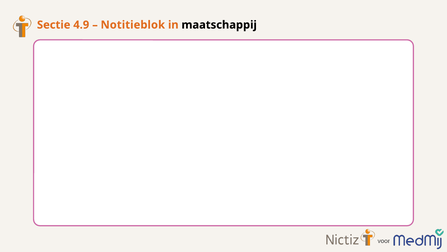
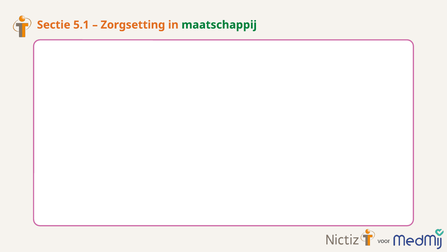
4.9: 4.9 -> 5.1
Notitieblok: Notitieblok -> Zorgsetting
maatschappij colour: black -> green
